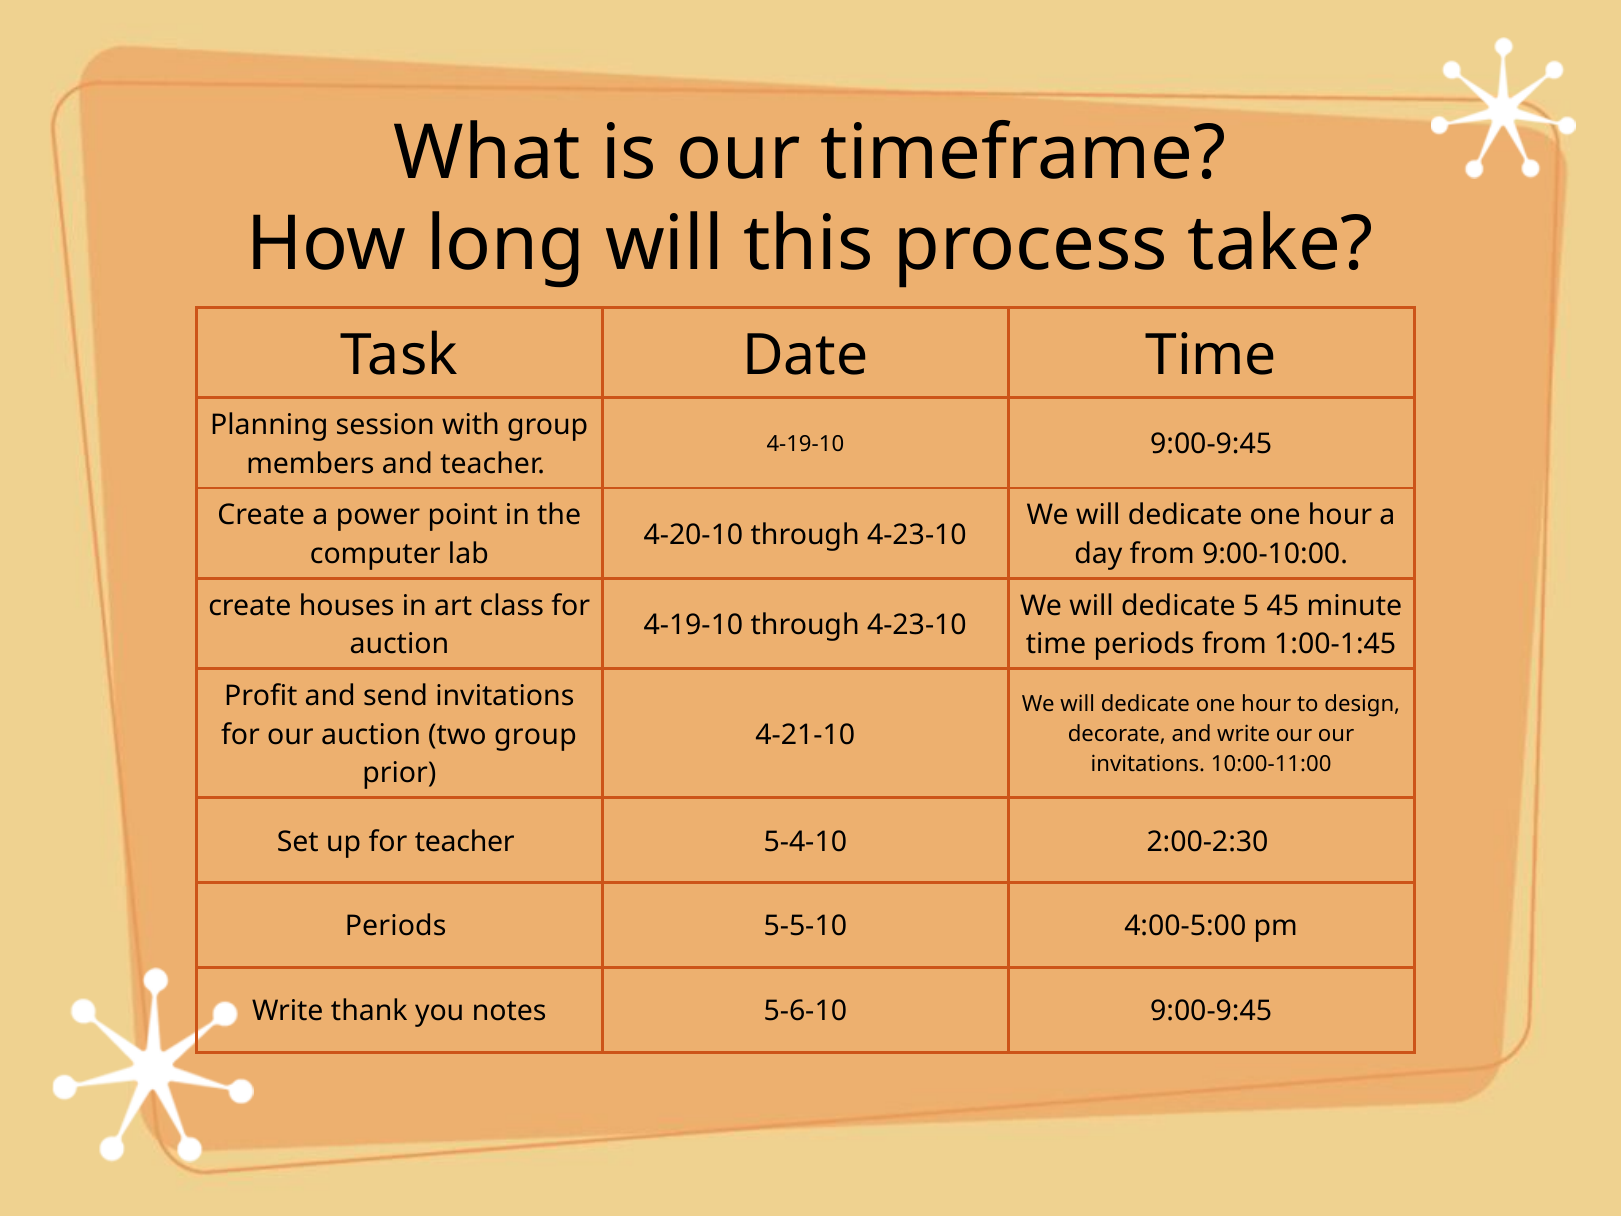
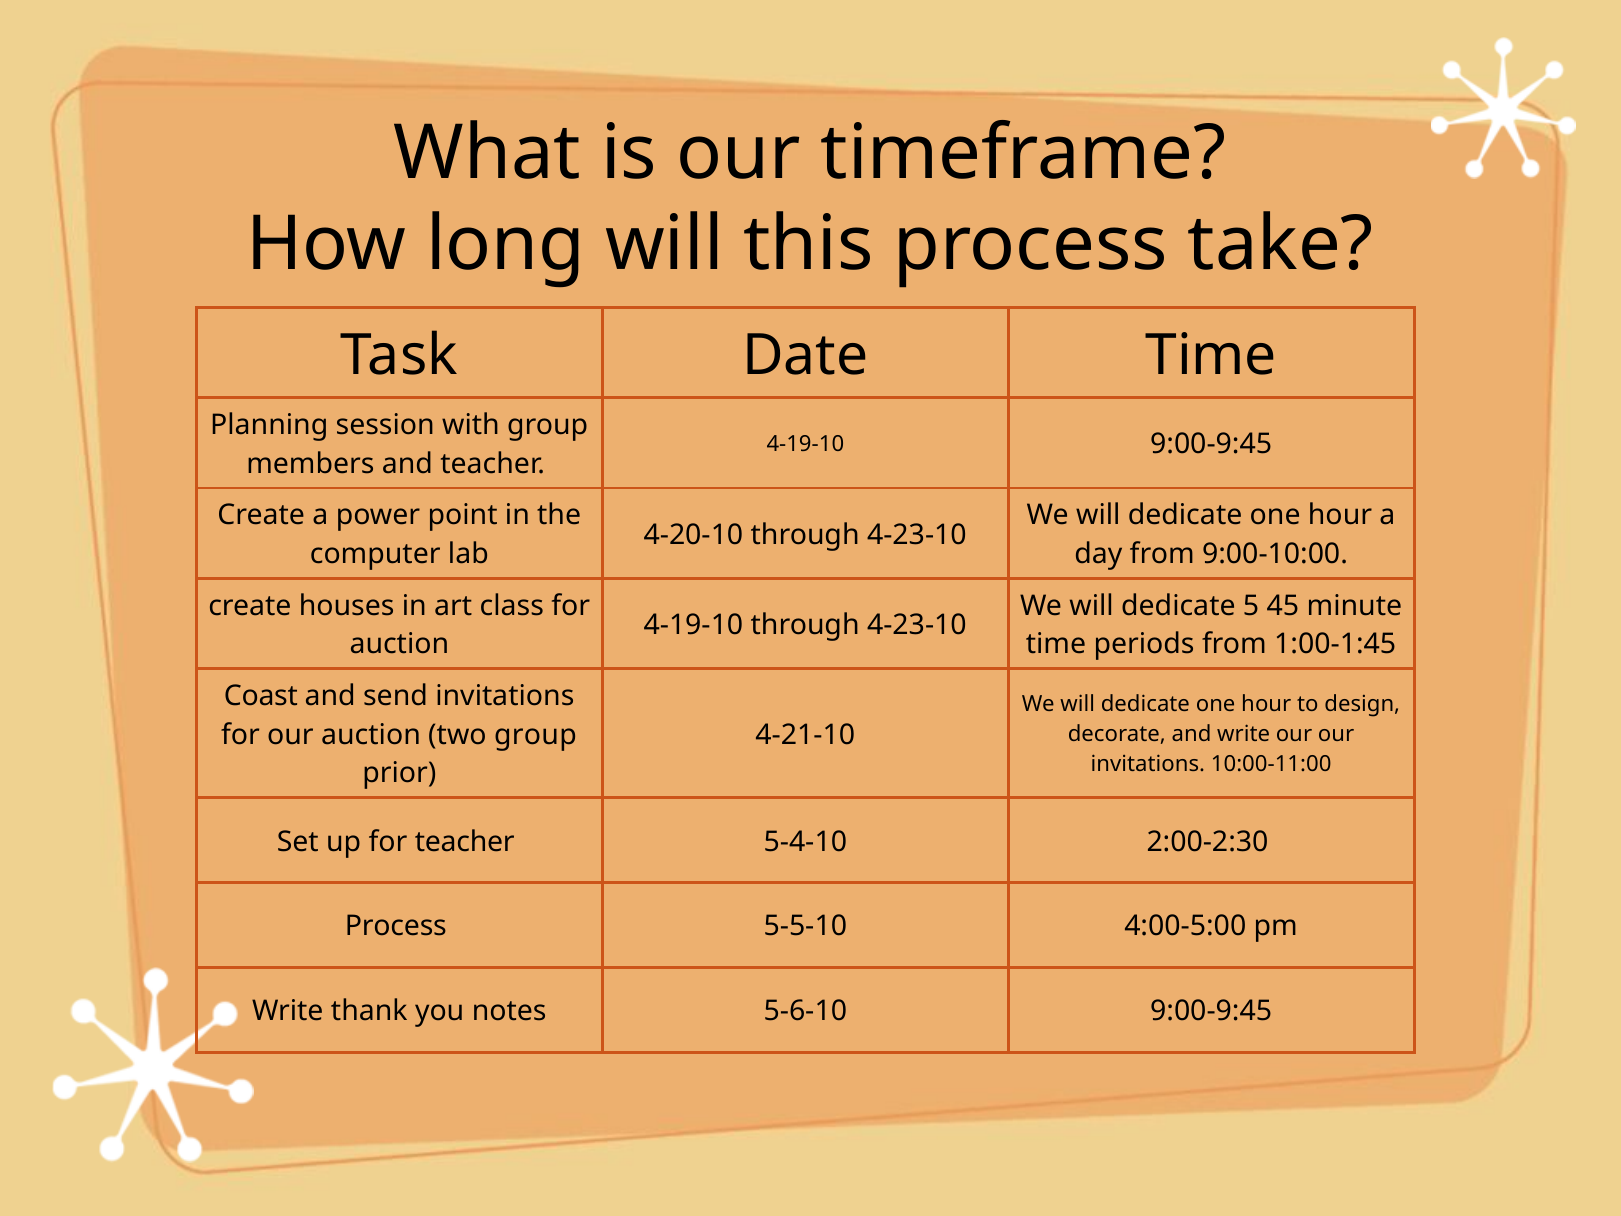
Profit: Profit -> Coast
Periods at (396, 926): Periods -> Process
